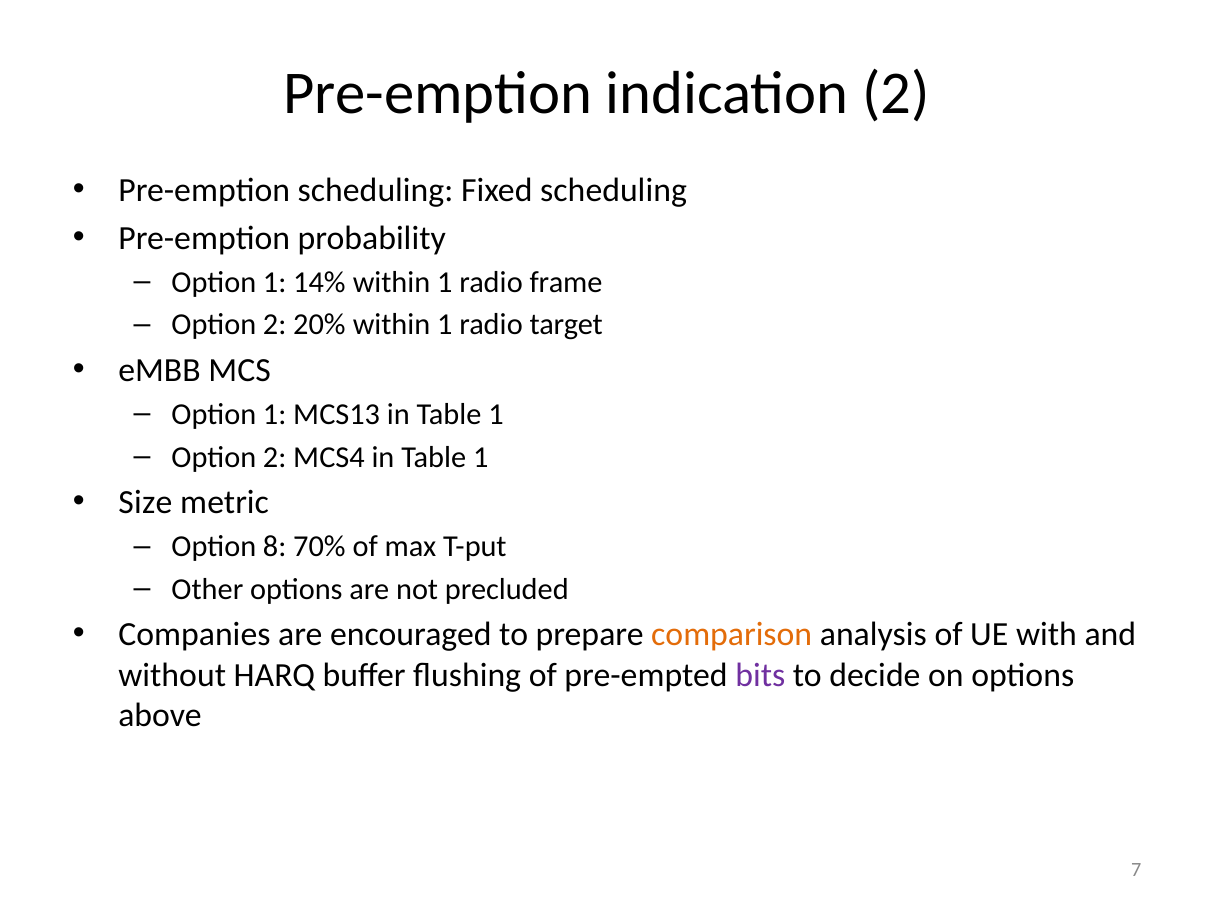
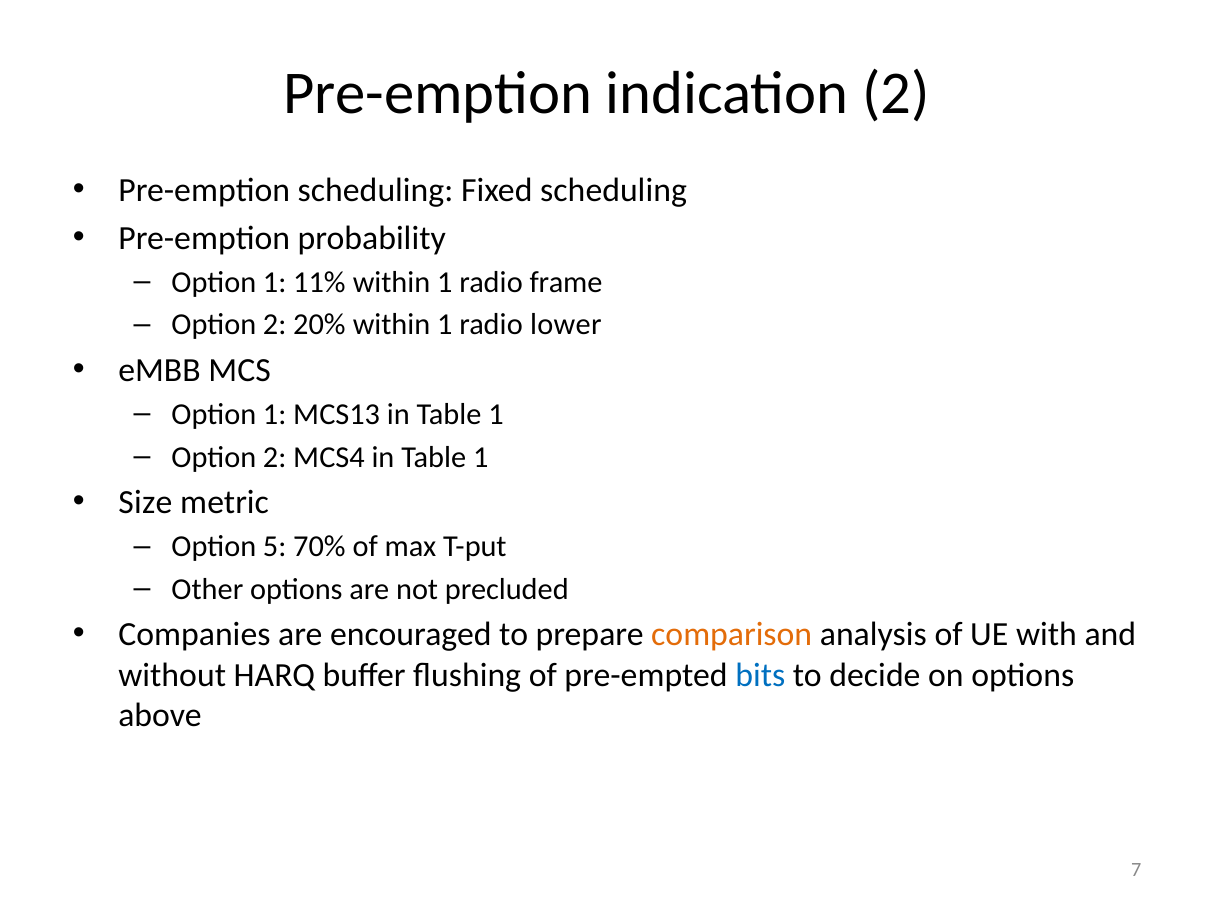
14%: 14% -> 11%
target: target -> lower
8: 8 -> 5
bits colour: purple -> blue
